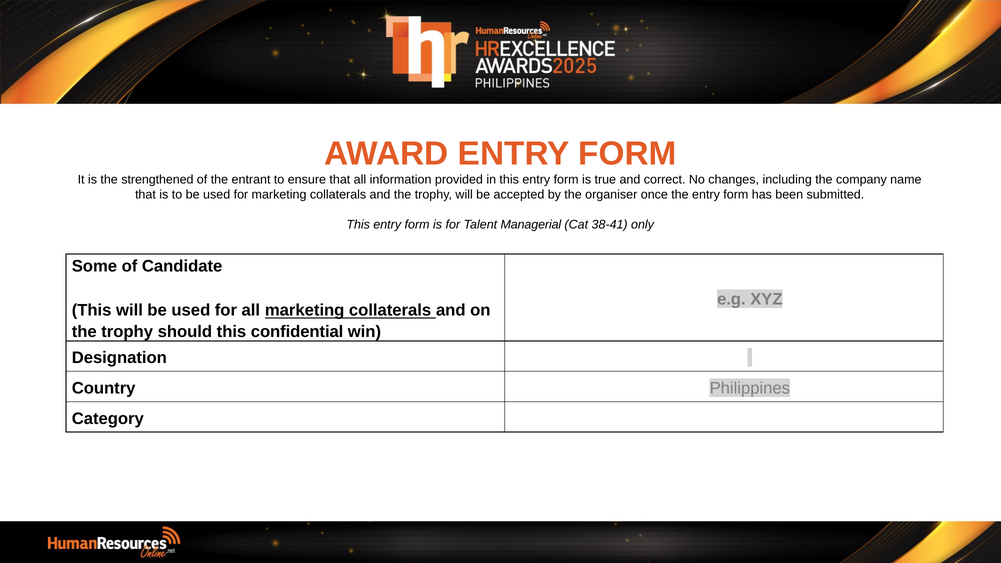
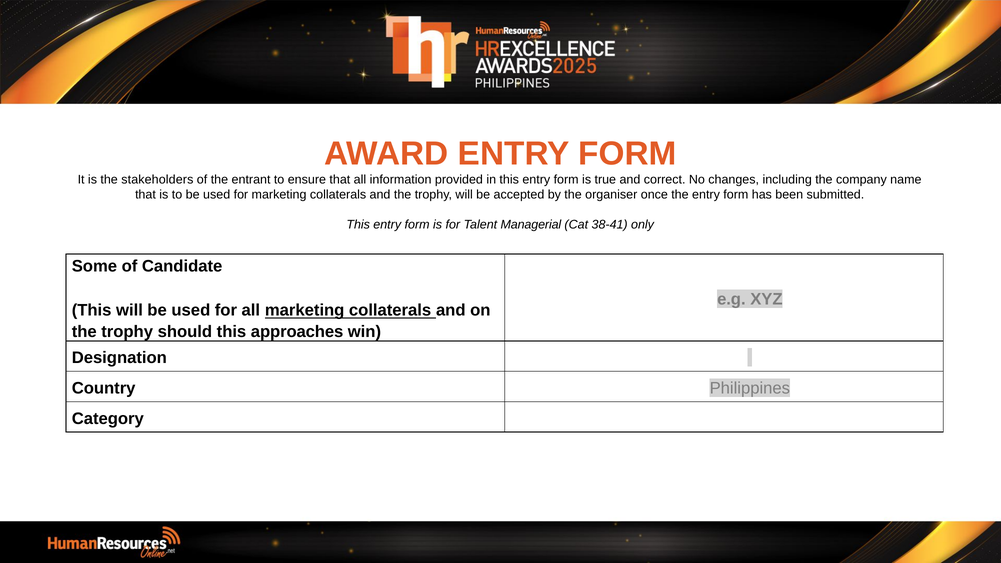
strengthened: strengthened -> stakeholders
confidential: confidential -> approaches
